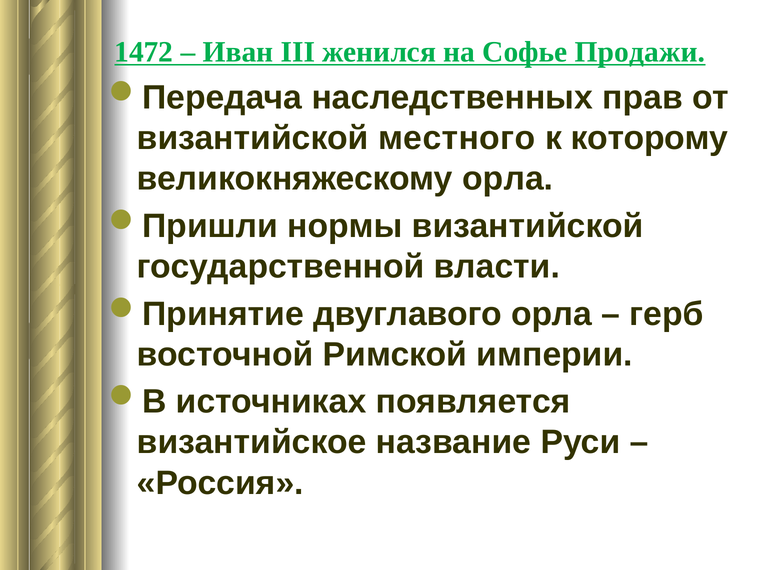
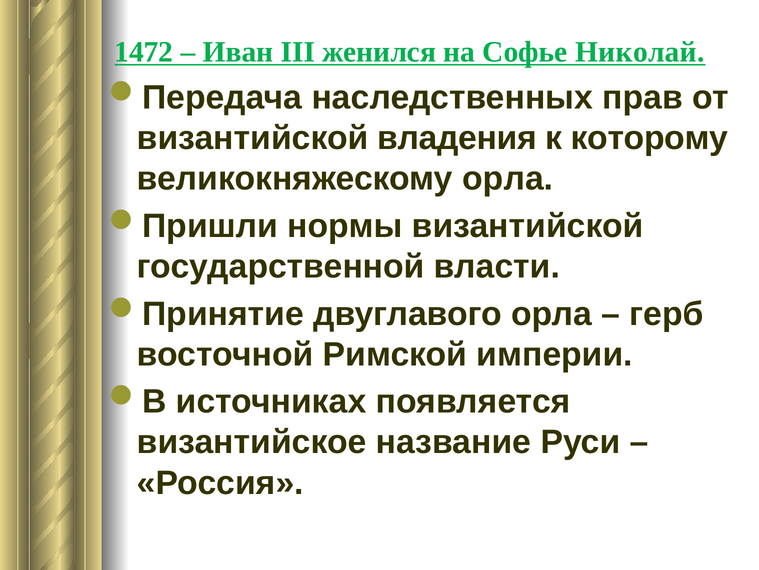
Продажи: Продажи -> Николай
местного: местного -> владения
